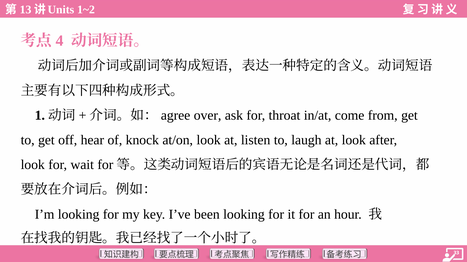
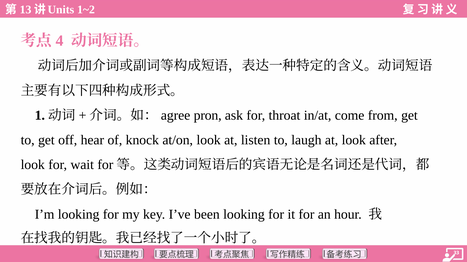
over: over -> pron
